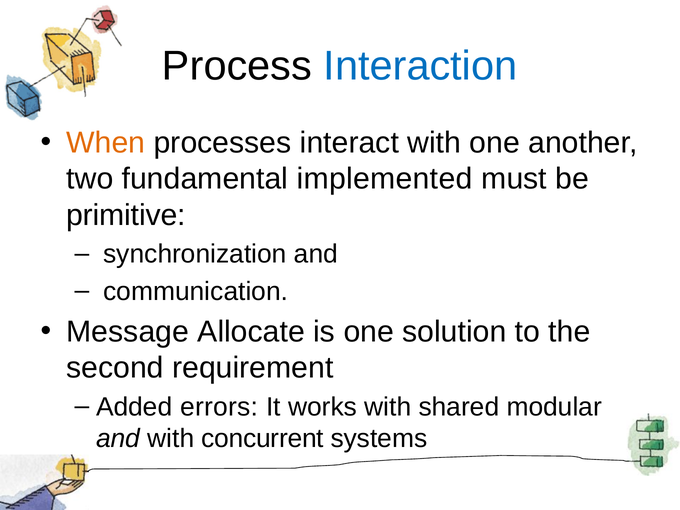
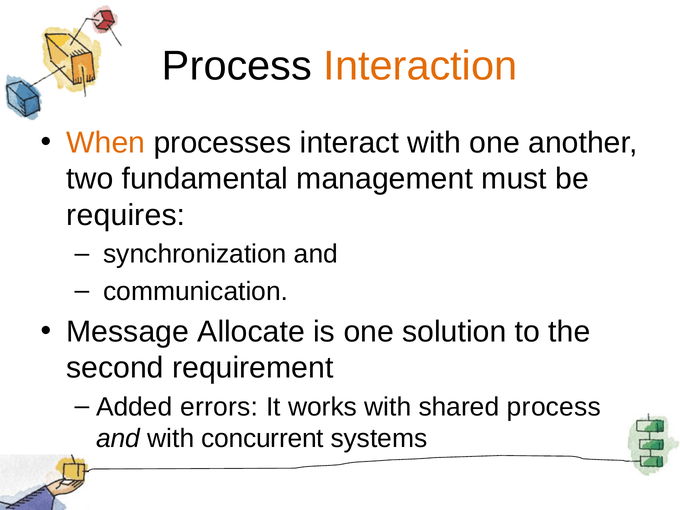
Interaction colour: blue -> orange
implemented: implemented -> management
primitive: primitive -> requires
shared modular: modular -> process
